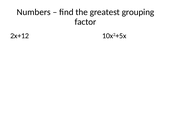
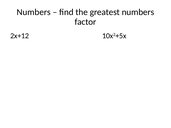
greatest grouping: grouping -> numbers
